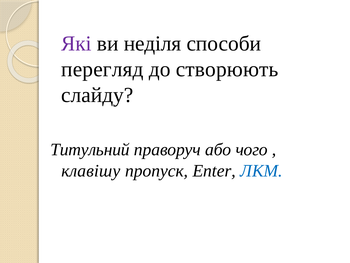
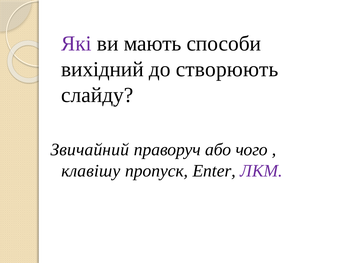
неділя: неділя -> мають
перегляд: перегляд -> вихідний
Титульний: Титульний -> Звичайний
ЛКМ colour: blue -> purple
